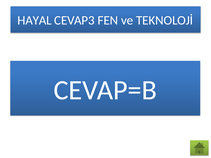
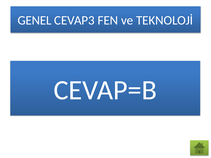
HAYAL: HAYAL -> GENEL
